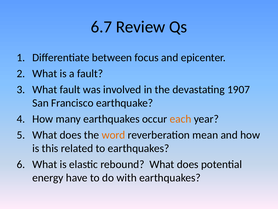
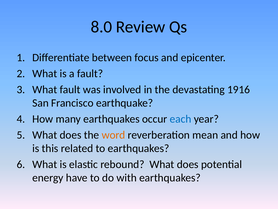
6.7: 6.7 -> 8.0
1907: 1907 -> 1916
each colour: orange -> blue
